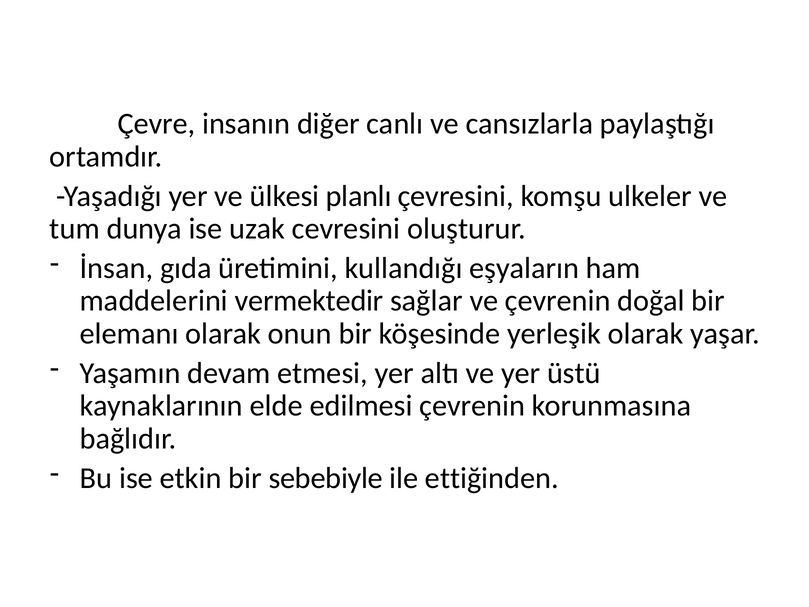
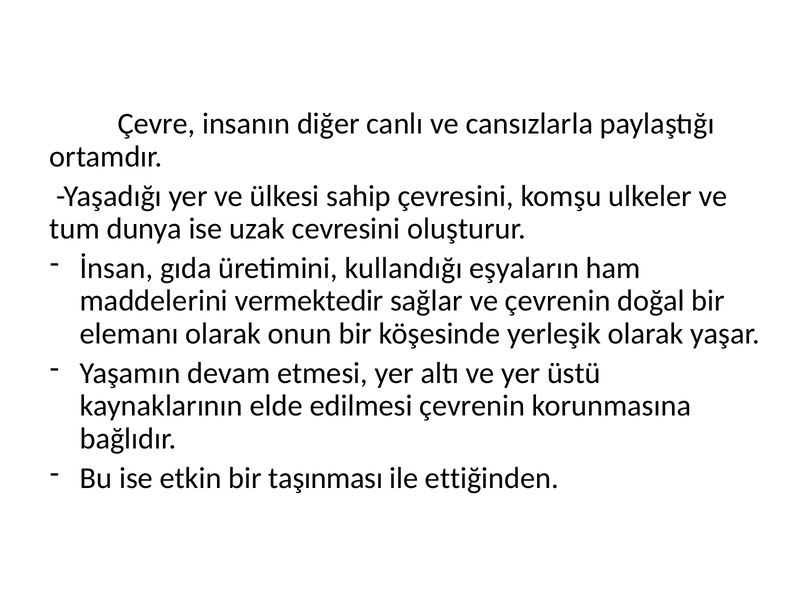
planlı: planlı -> sahip
sebebiyle: sebebiyle -> taşınması
